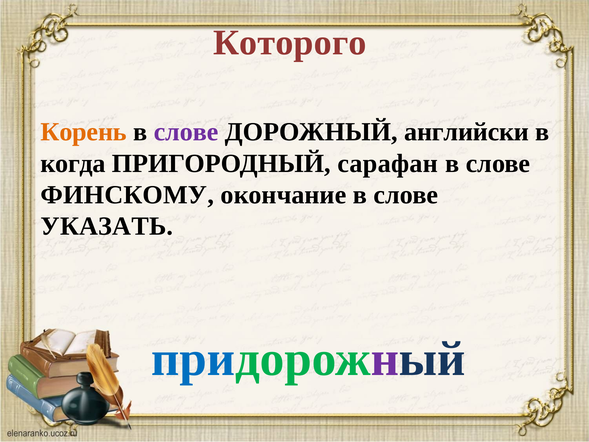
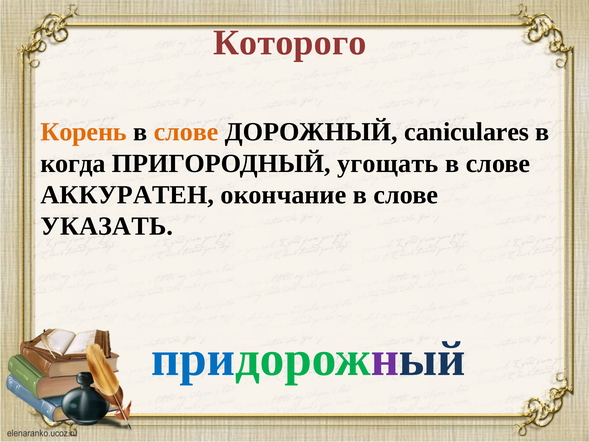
слове at (186, 132) colour: purple -> orange
английски: английски -> caniculares
сарафан: сарафан -> угощать
ФИНСКОМУ: ФИНСКОМУ -> АККУРАТЕН
